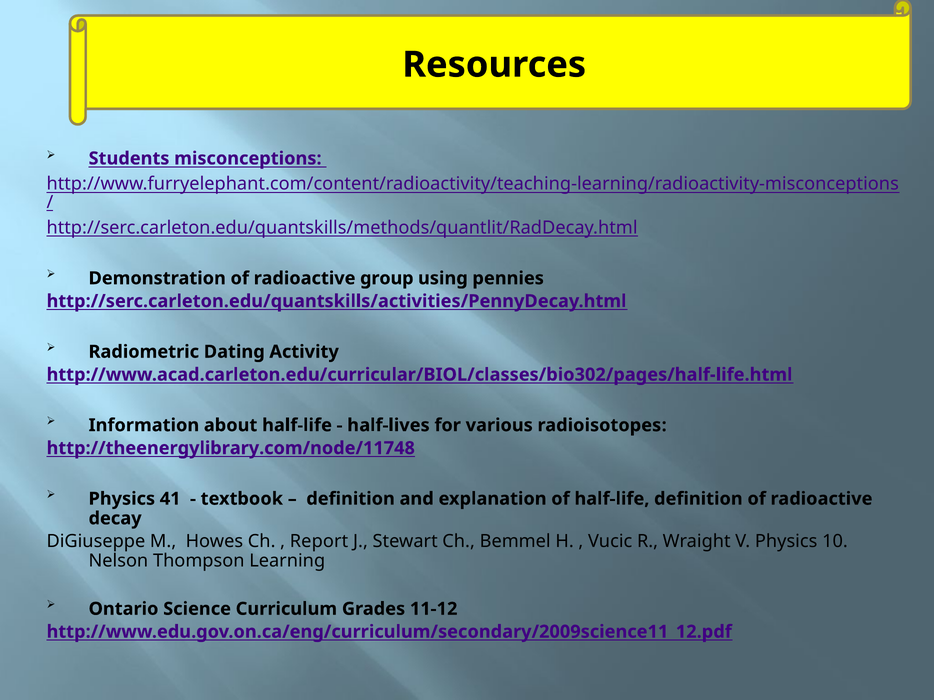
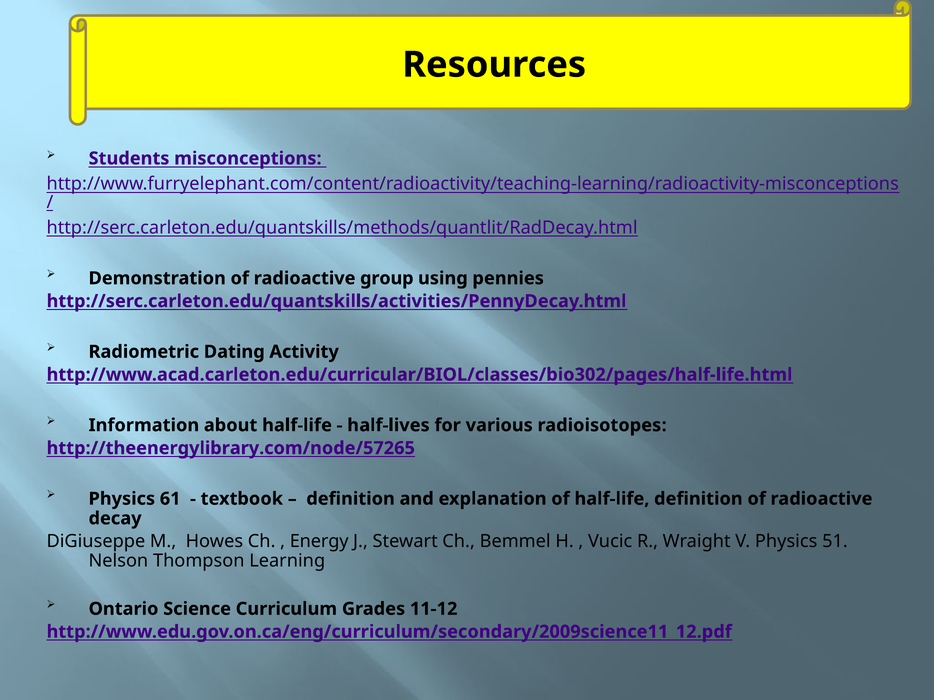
http://theenergylibrary.com/node/11748: http://theenergylibrary.com/node/11748 -> http://theenergylibrary.com/node/57265
41: 41 -> 61
Report: Report -> Energy
10: 10 -> 51
